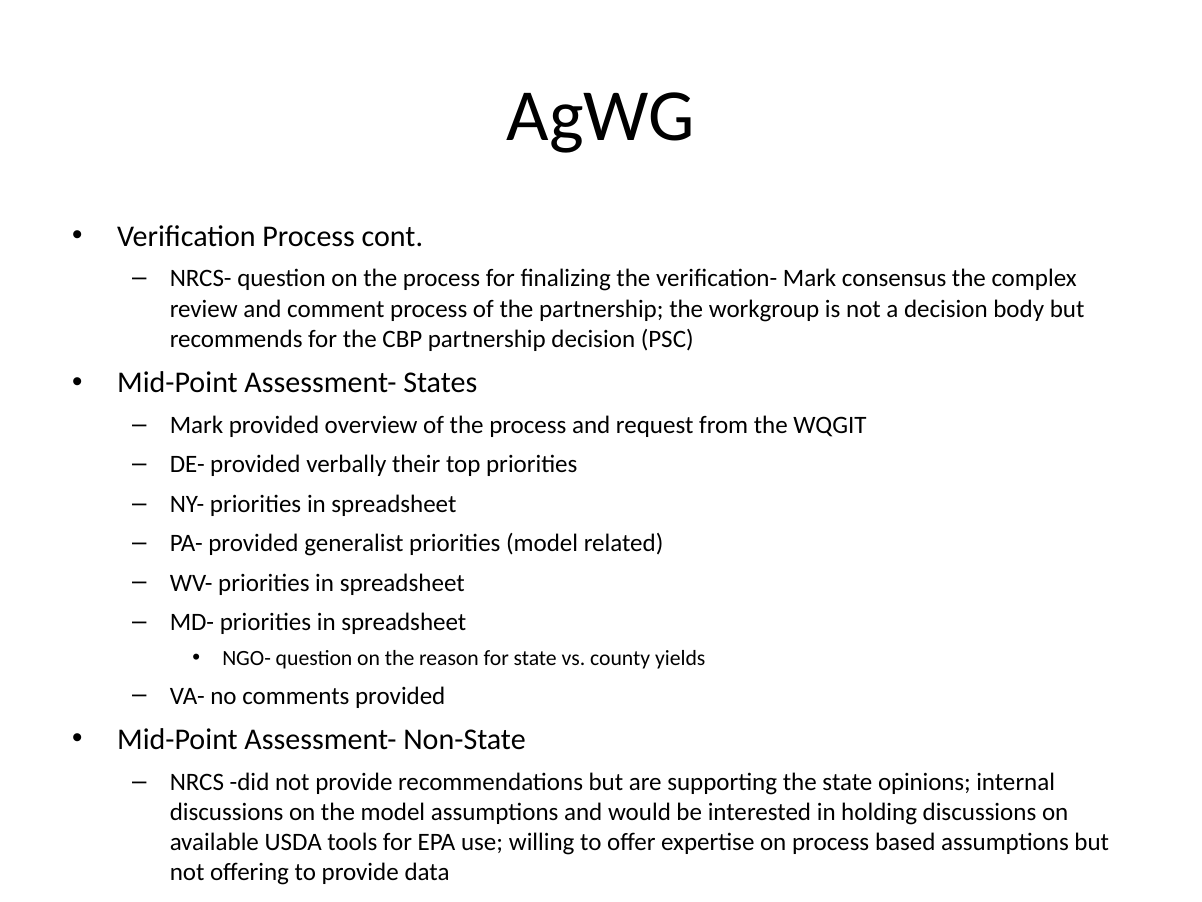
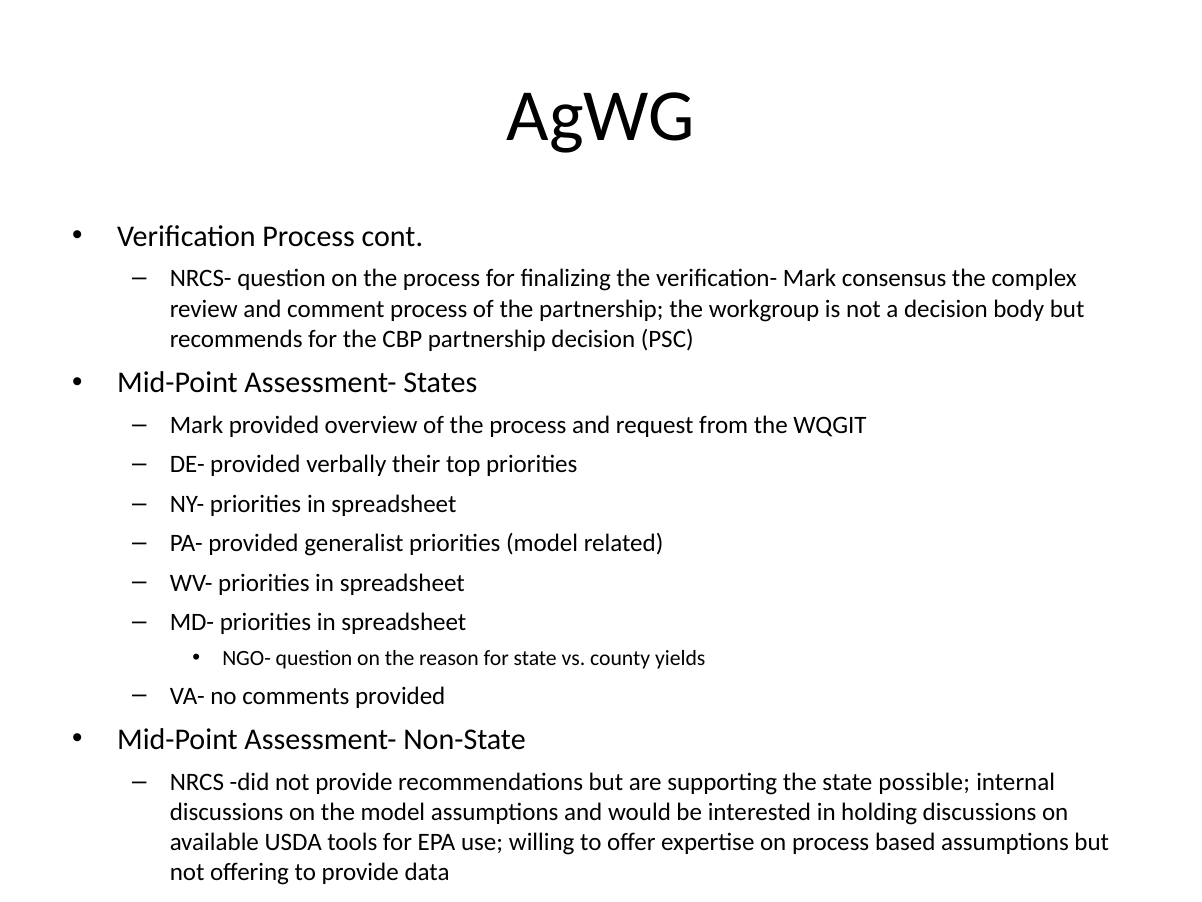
opinions: opinions -> possible
